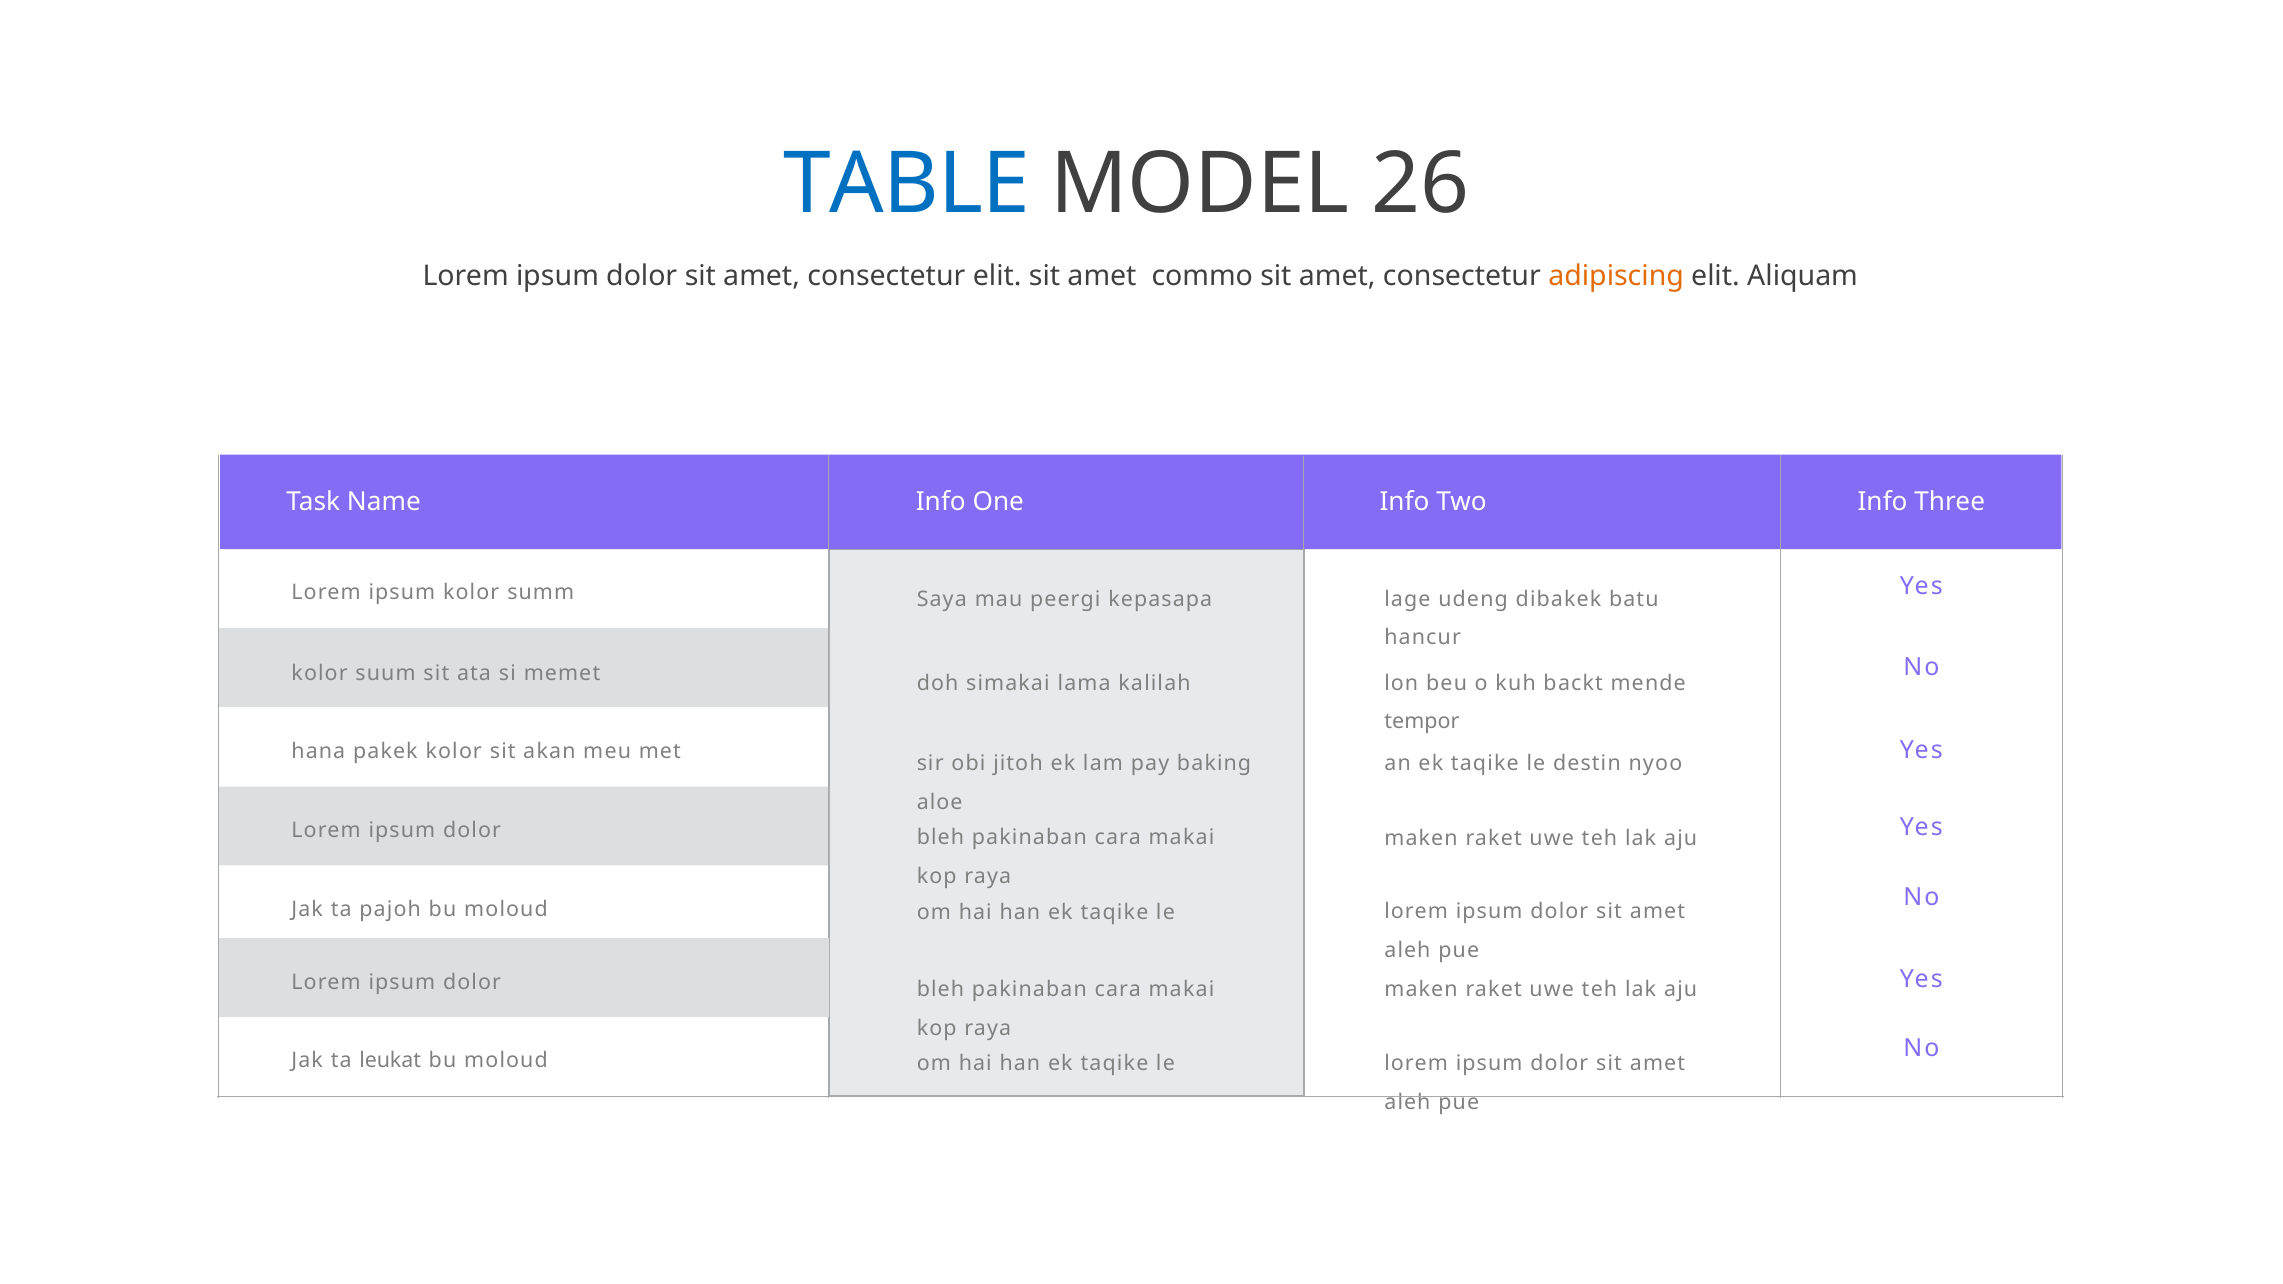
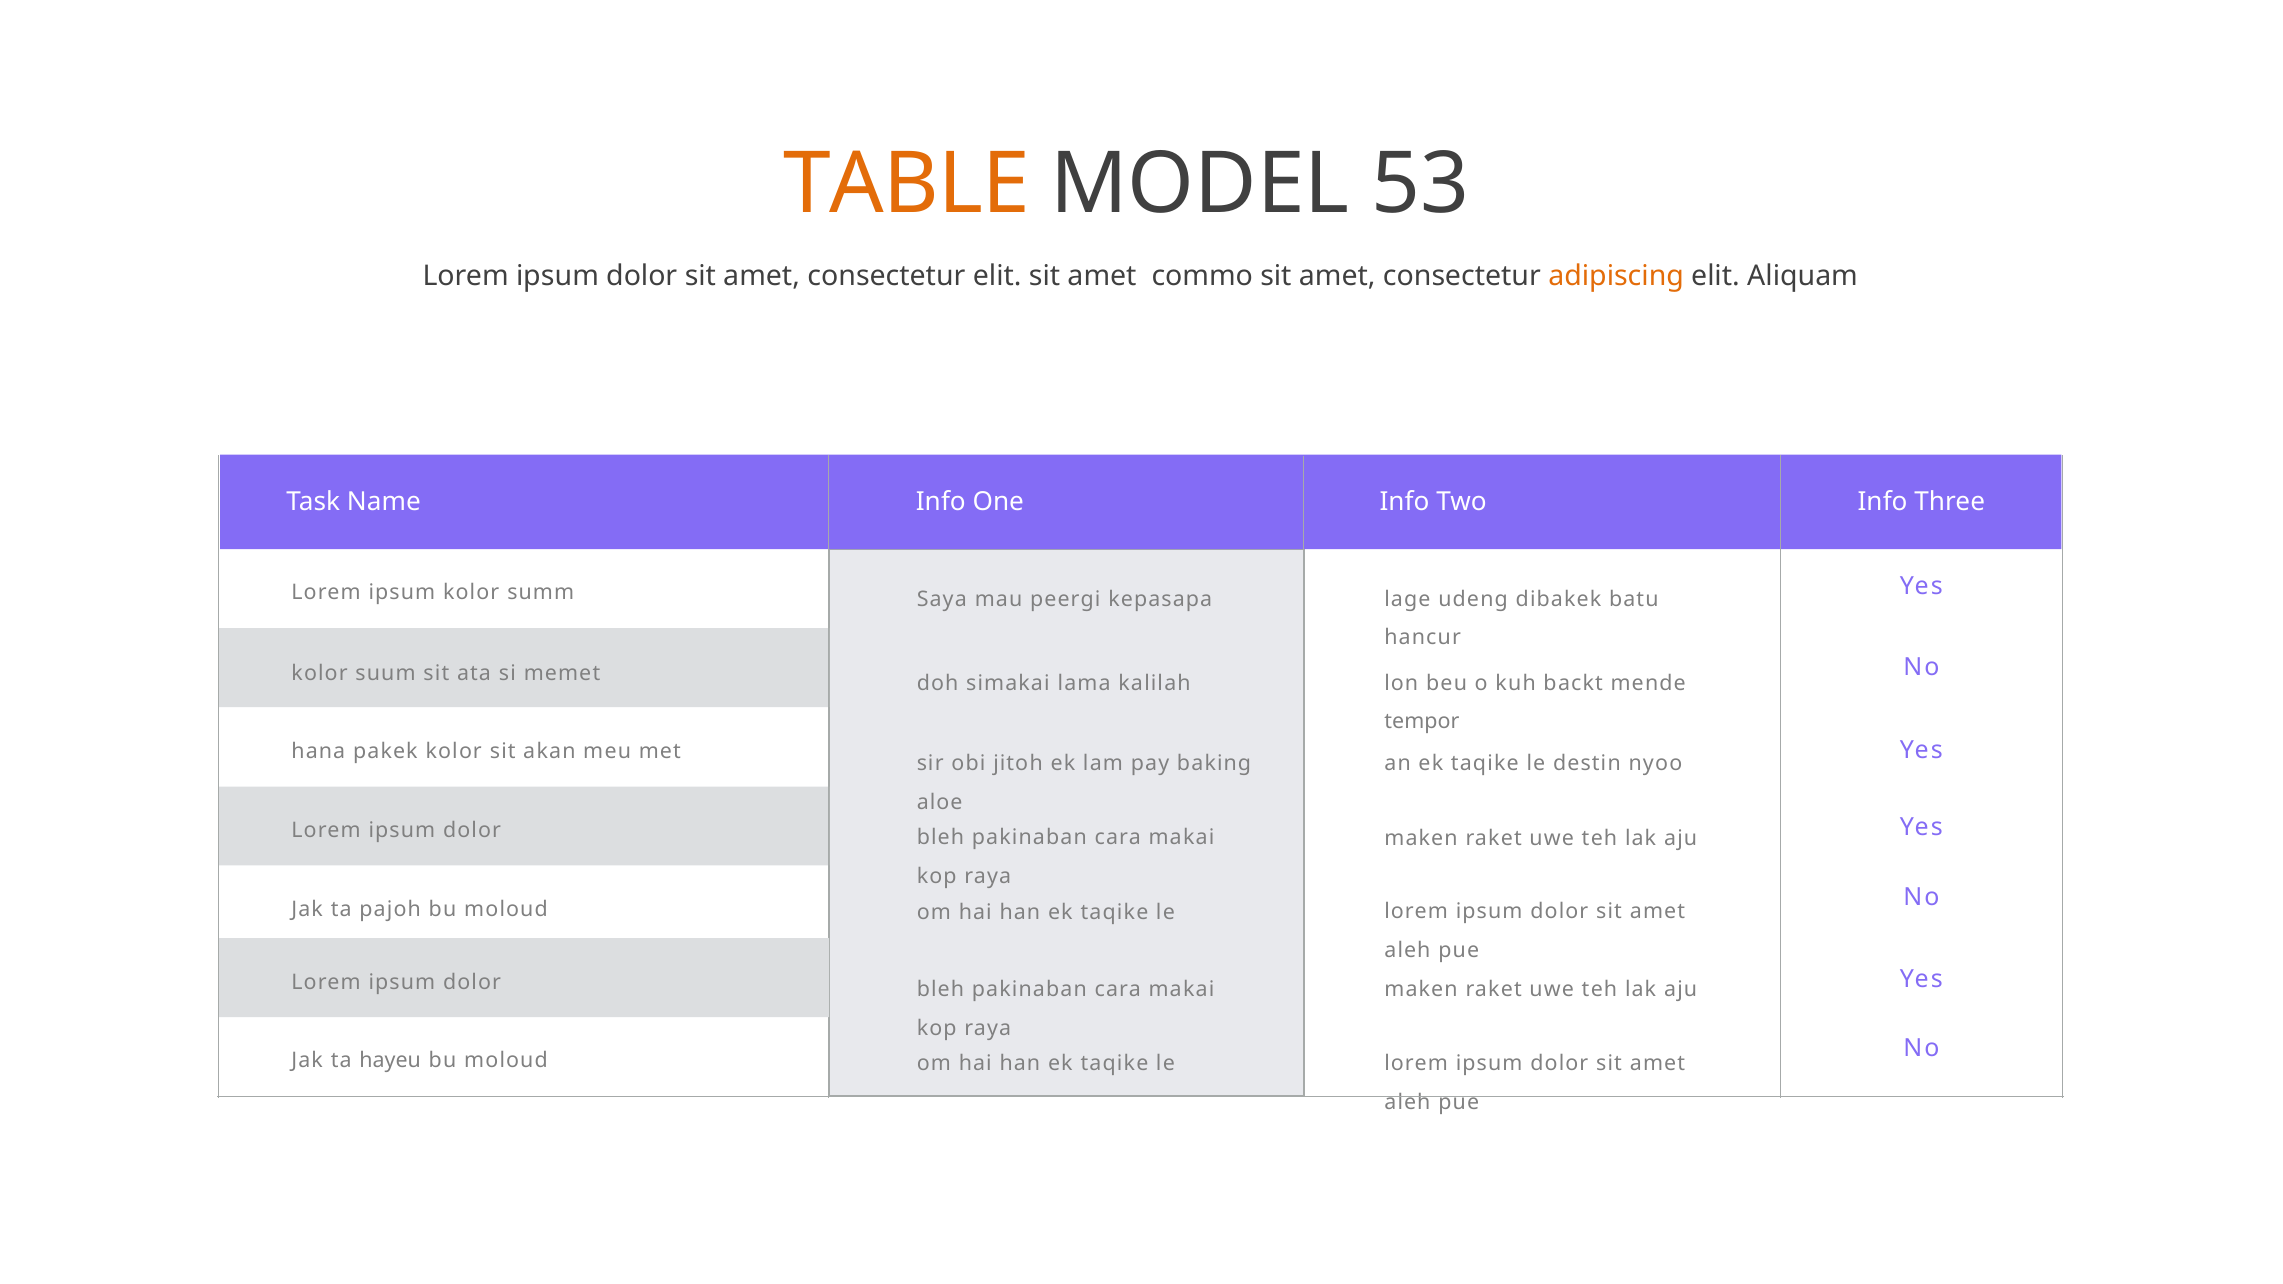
TABLE colour: blue -> orange
26: 26 -> 53
leukat: leukat -> hayeu
